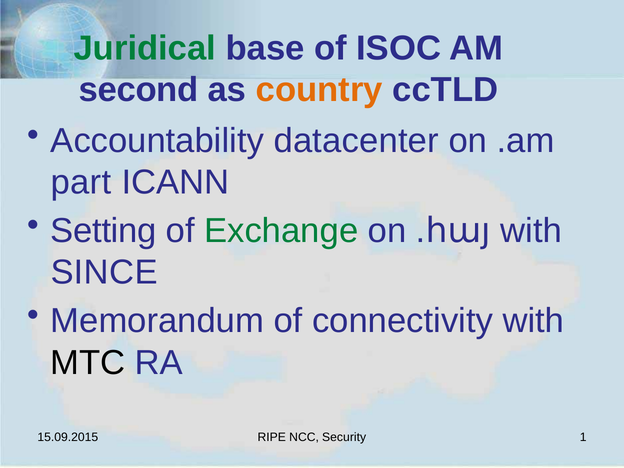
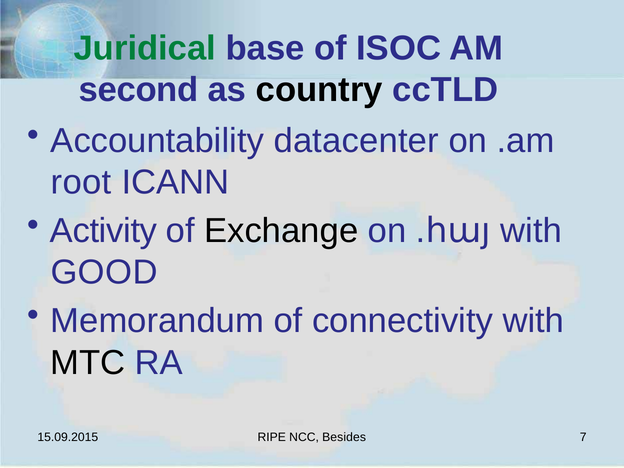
country colour: orange -> black
part: part -> root
Setting: Setting -> Activity
Exchange colour: green -> black
SINCE: SINCE -> GOOD
Security: Security -> Besides
1: 1 -> 7
